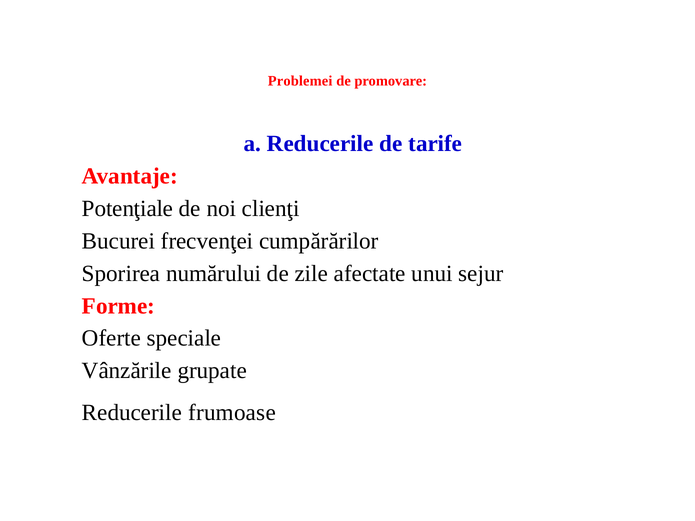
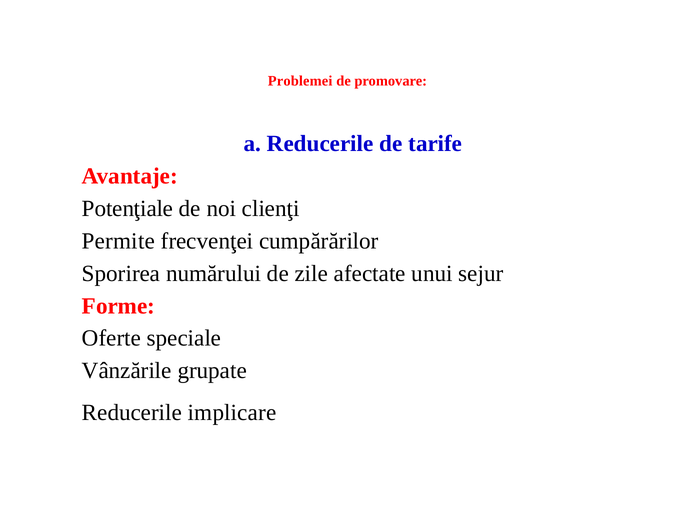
Bucurei: Bucurei -> Permite
frumoase: frumoase -> implicare
